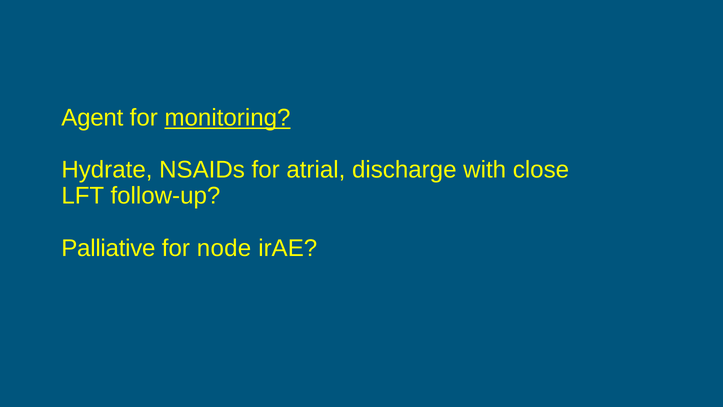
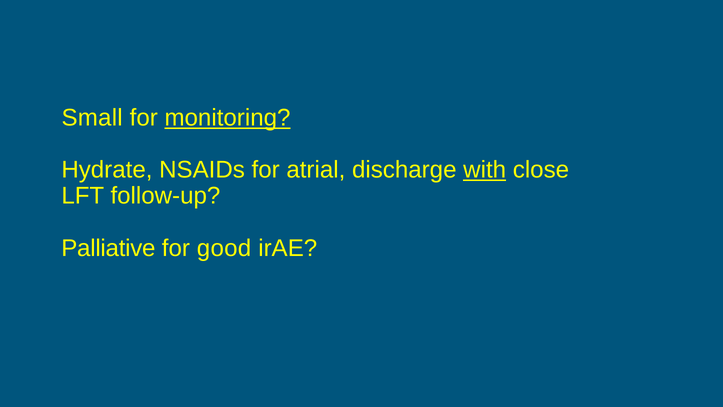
Agent: Agent -> Small
with underline: none -> present
node: node -> good
